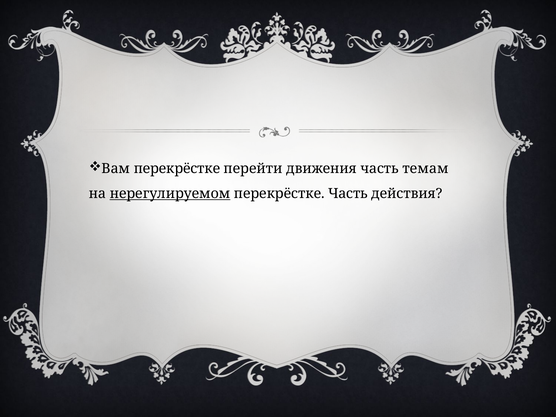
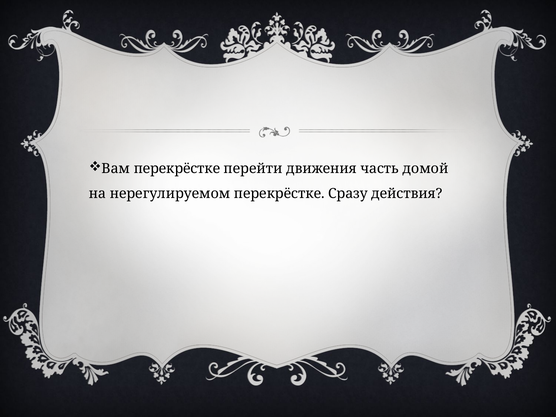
темам: темам -> домой
нерегулируемом underline: present -> none
перекрёстке Часть: Часть -> Сразу
